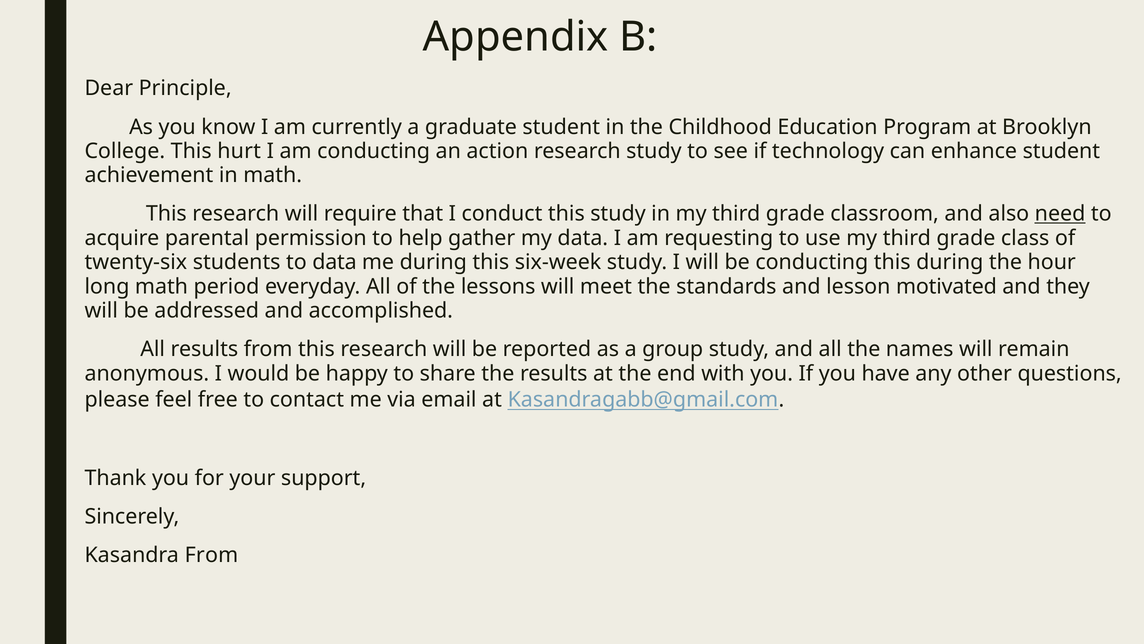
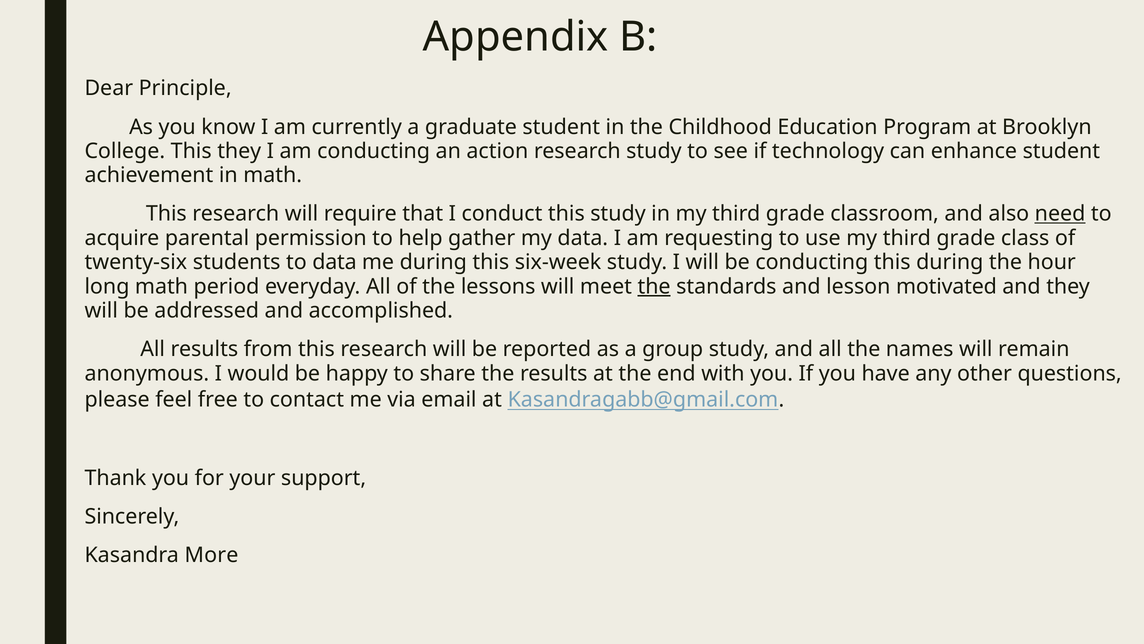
This hurt: hurt -> they
the at (654, 286) underline: none -> present
Kasandra From: From -> More
